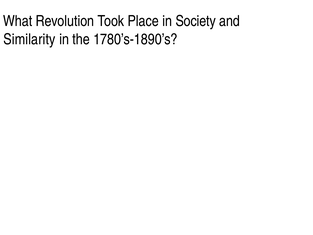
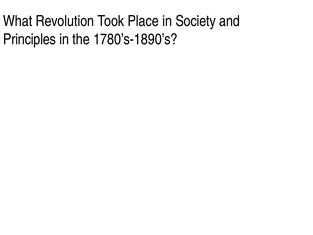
Similarity: Similarity -> Principles
